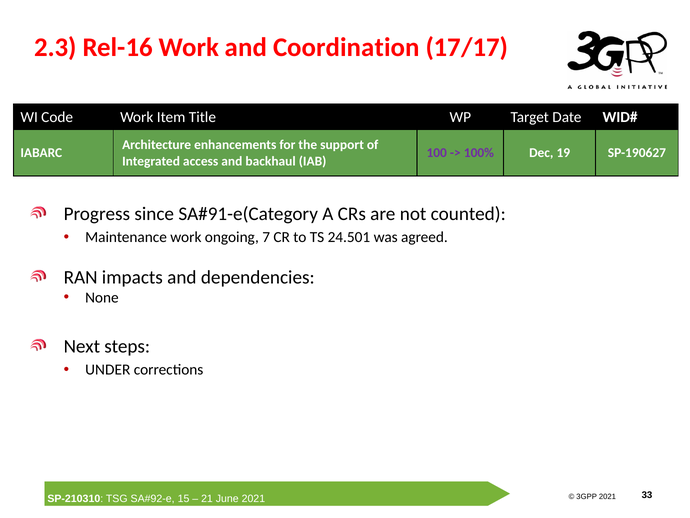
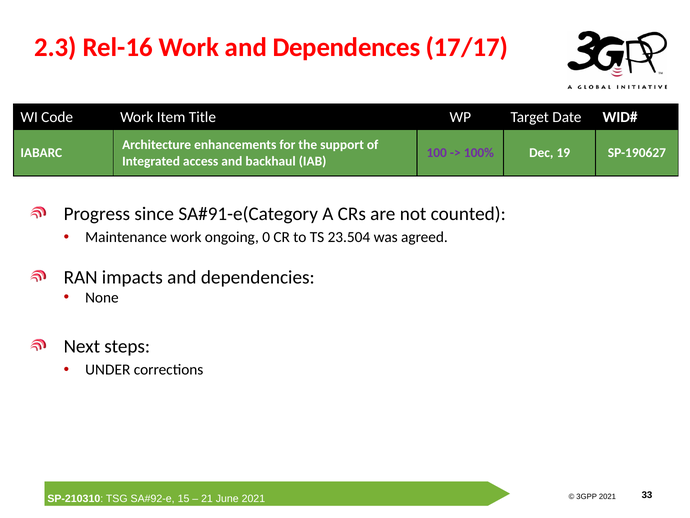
Coordination: Coordination -> Dependences
7: 7 -> 0
24.501: 24.501 -> 23.504
